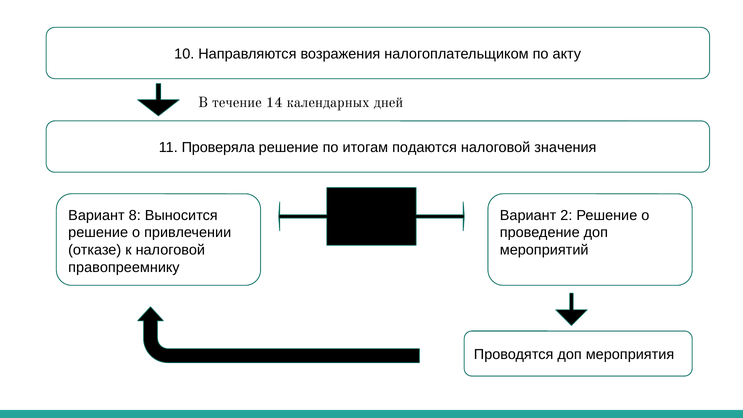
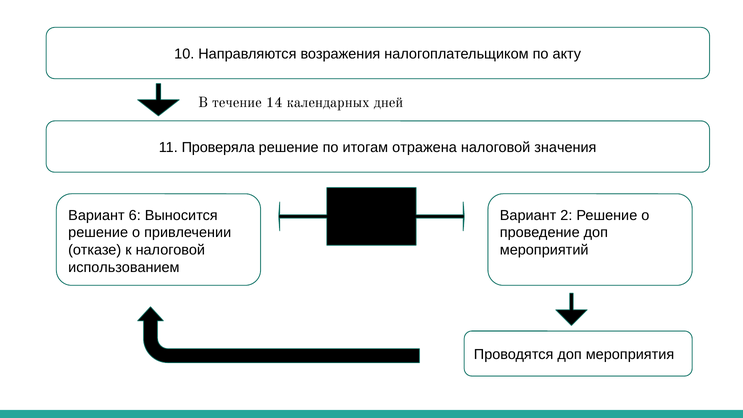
подаются: подаются -> отражена
8: 8 -> 6
правопреемнику: правопреемнику -> использованием
